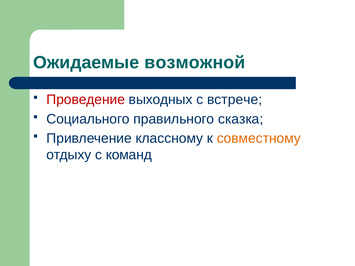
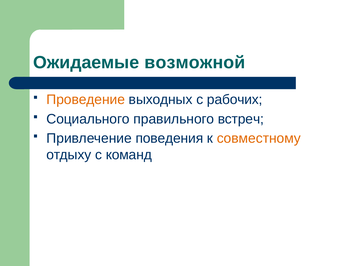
Проведение colour: red -> orange
встрече: встрече -> рабочих
сказка: сказка -> встреч
классному: классному -> поведения
